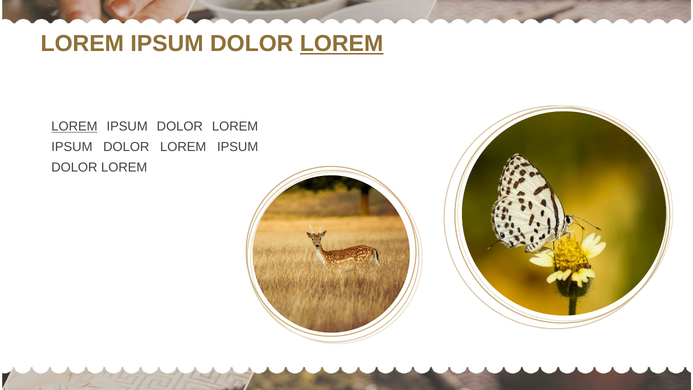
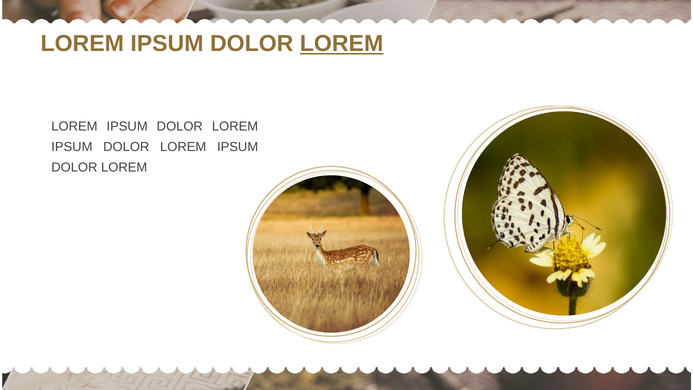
LOREM at (74, 127) underline: present -> none
